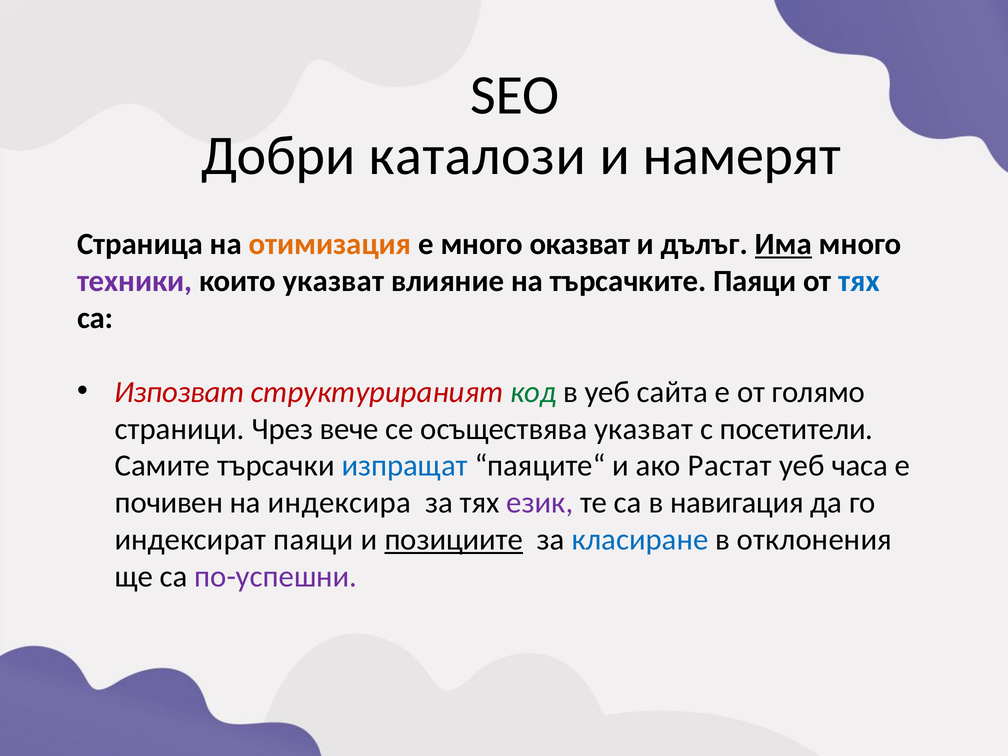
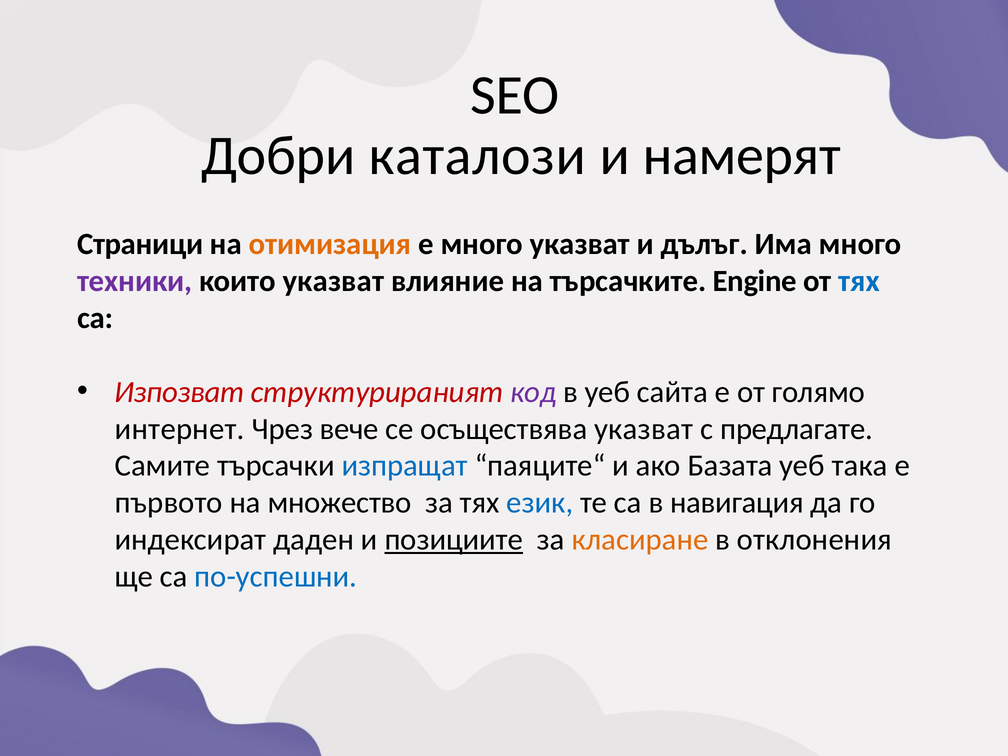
Страница: Страница -> Страници
много оказват: оказват -> указват
Има underline: present -> none
търсачките Паяци: Паяци -> Engine
код colour: green -> purple
страници: страници -> интернет
посетители: посетители -> предлагате
Растат: Растат -> Базата
часа: часа -> така
почивен: почивен -> първото
индексира: индексира -> множество
език colour: purple -> blue
индексират паяци: паяци -> даден
класиране colour: blue -> orange
по-успешни colour: purple -> blue
